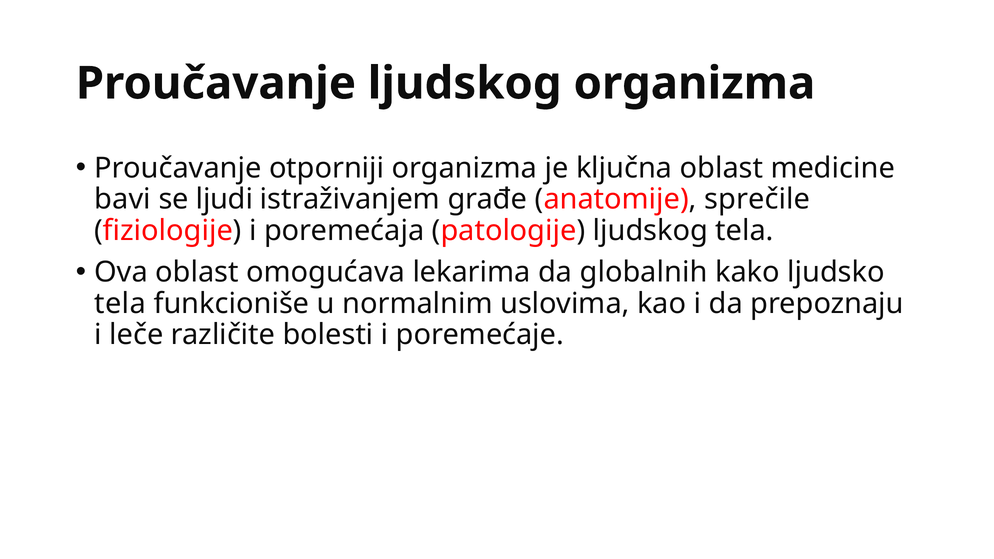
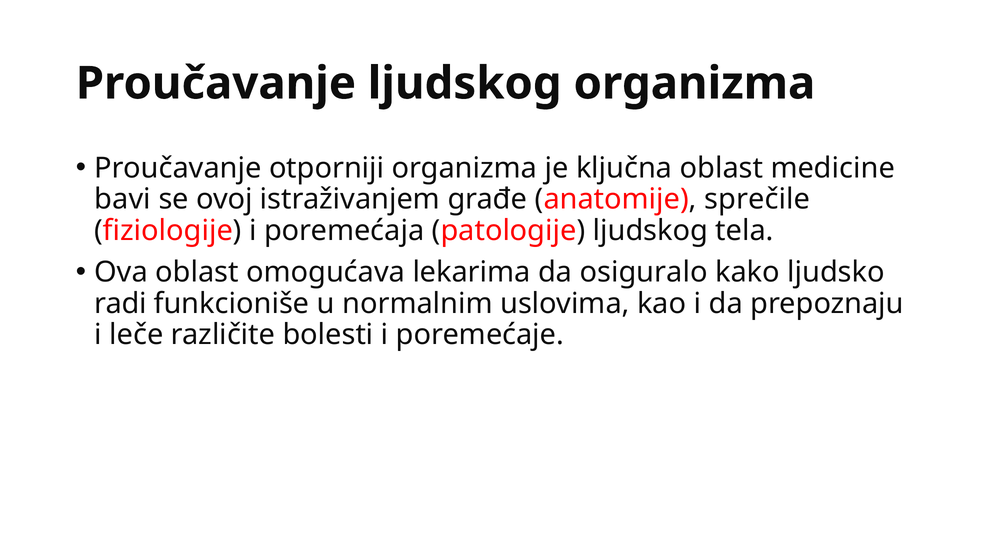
ljudi: ljudi -> ovoj
globalnih: globalnih -> osiguralo
tela at (120, 304): tela -> radi
